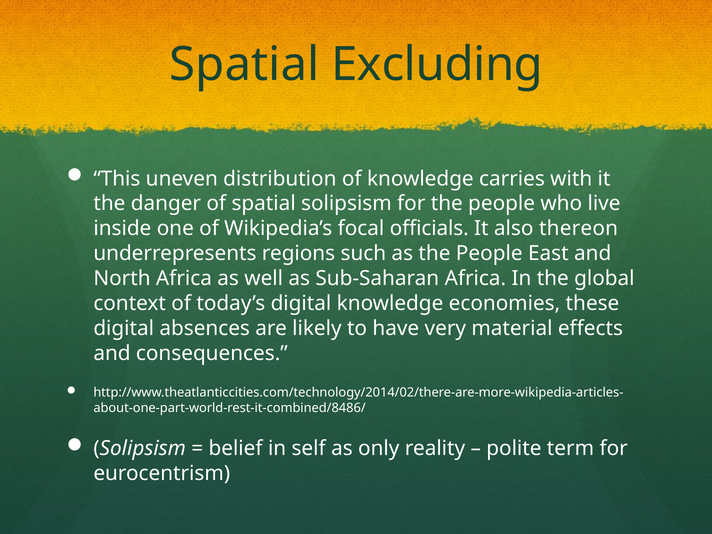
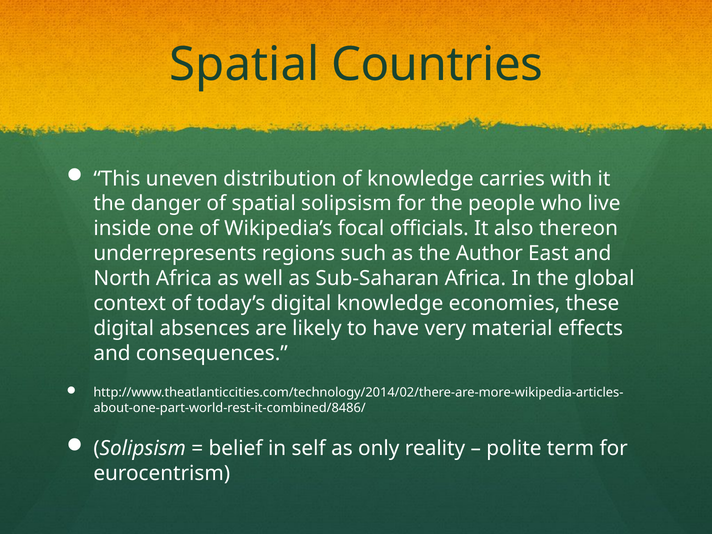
Excluding: Excluding -> Countries
as the People: People -> Author
